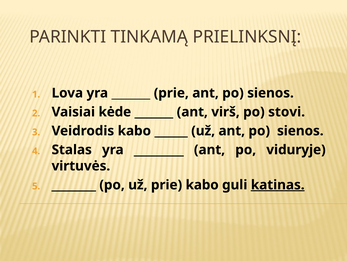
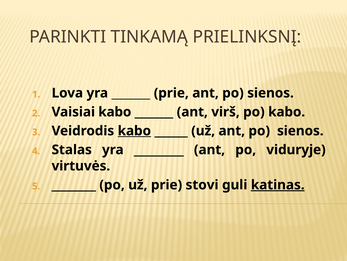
Vaisiai kėde: kėde -> kabo
po stovi: stovi -> kabo
kabo at (134, 130) underline: none -> present
prie kabo: kabo -> stovi
